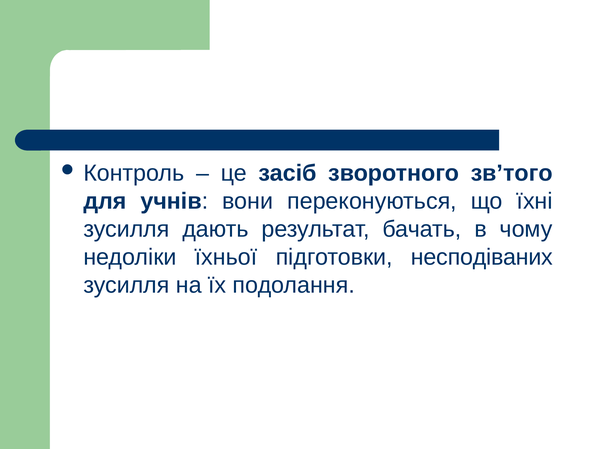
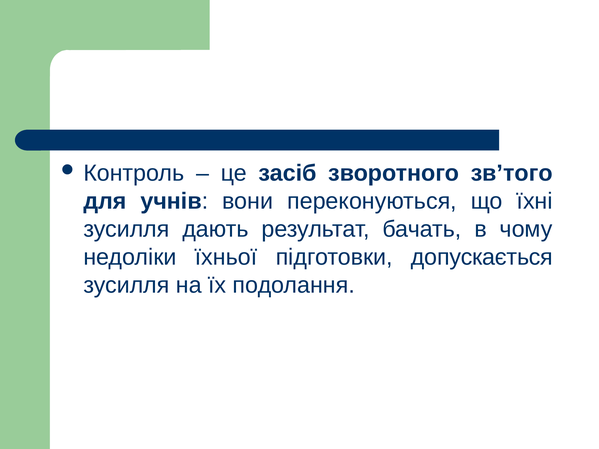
несподіваних: несподіваних -> допускається
